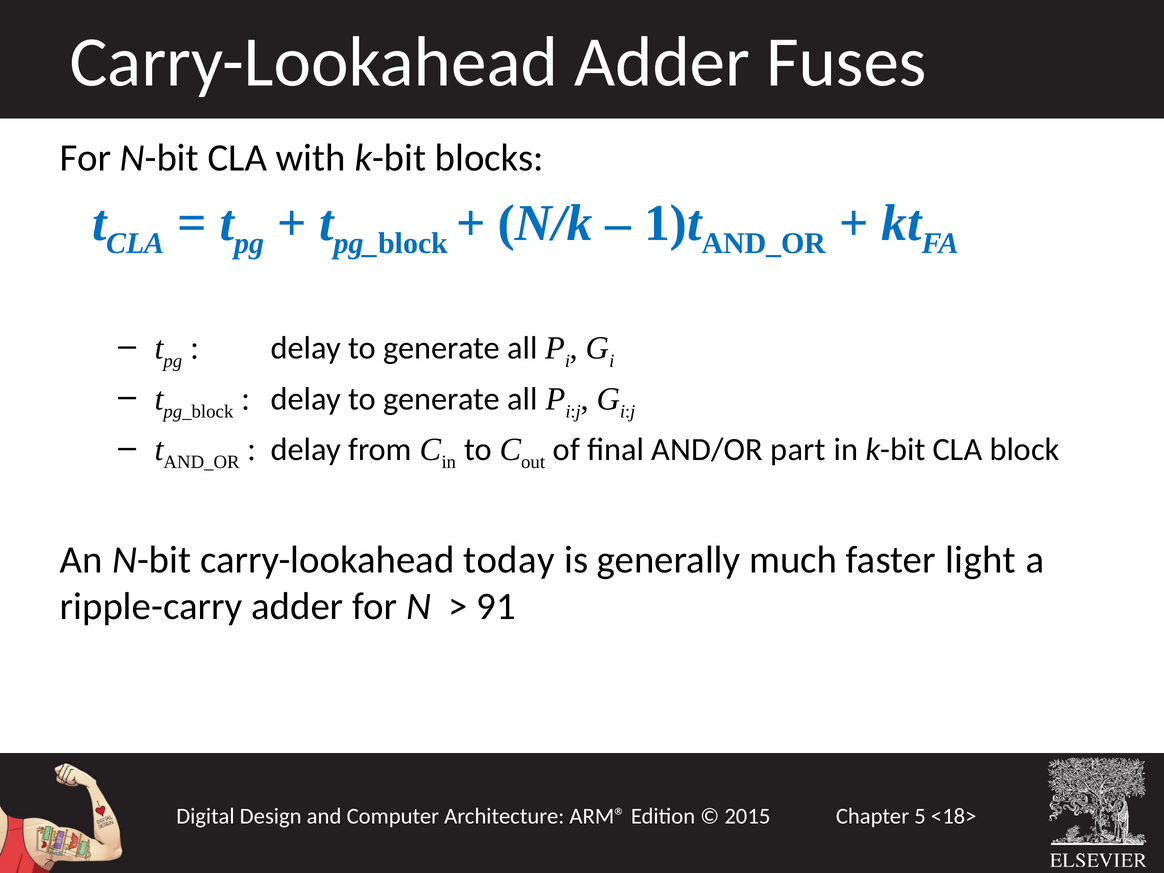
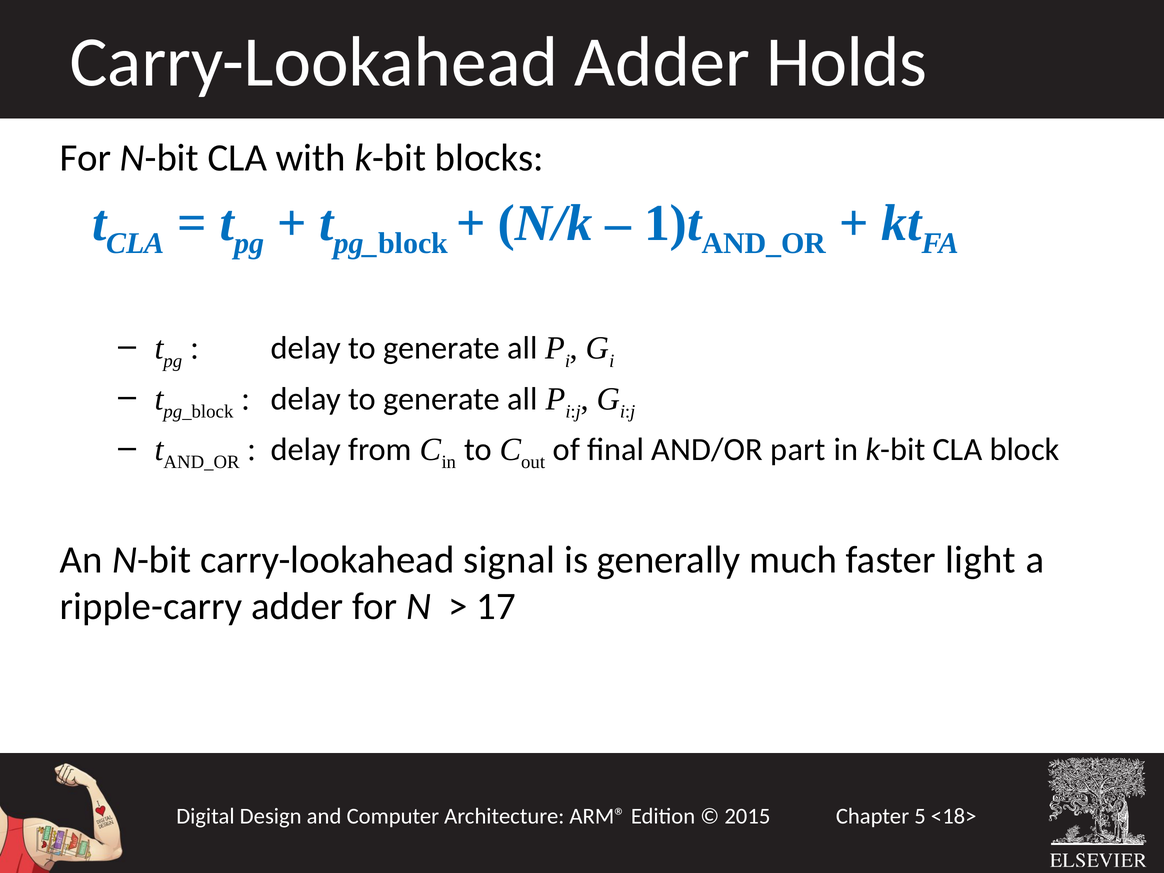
Fuses: Fuses -> Holds
today: today -> signal
91: 91 -> 17
